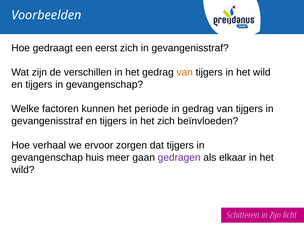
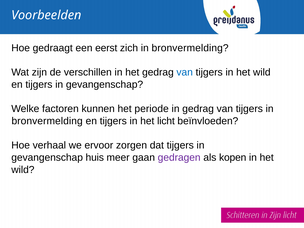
zich in gevangenisstraf: gevangenisstraf -> bronvermelding
van at (185, 72) colour: orange -> blue
gevangenisstraf at (47, 121): gevangenisstraf -> bronvermelding
het zich: zich -> licht
elkaar: elkaar -> kopen
